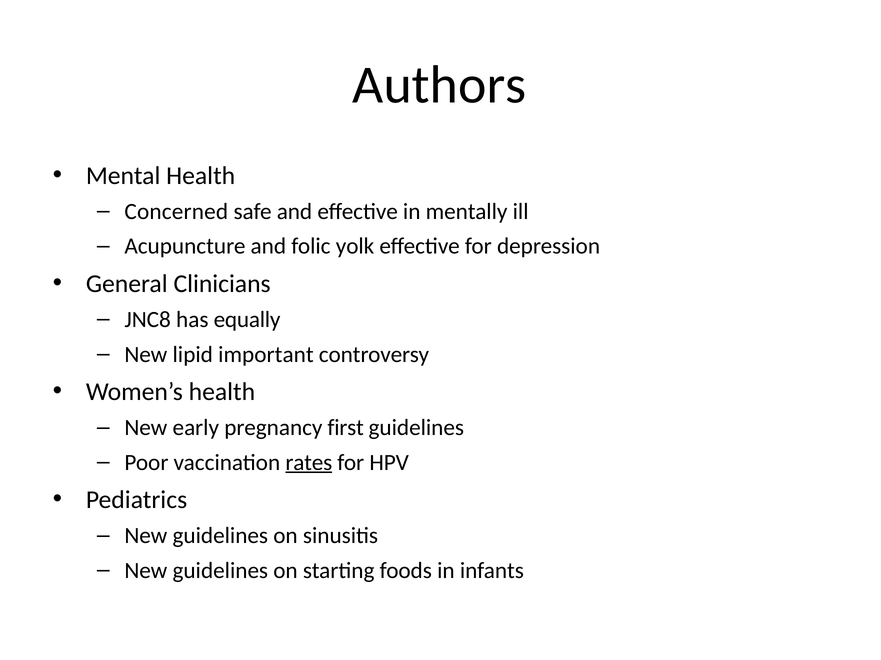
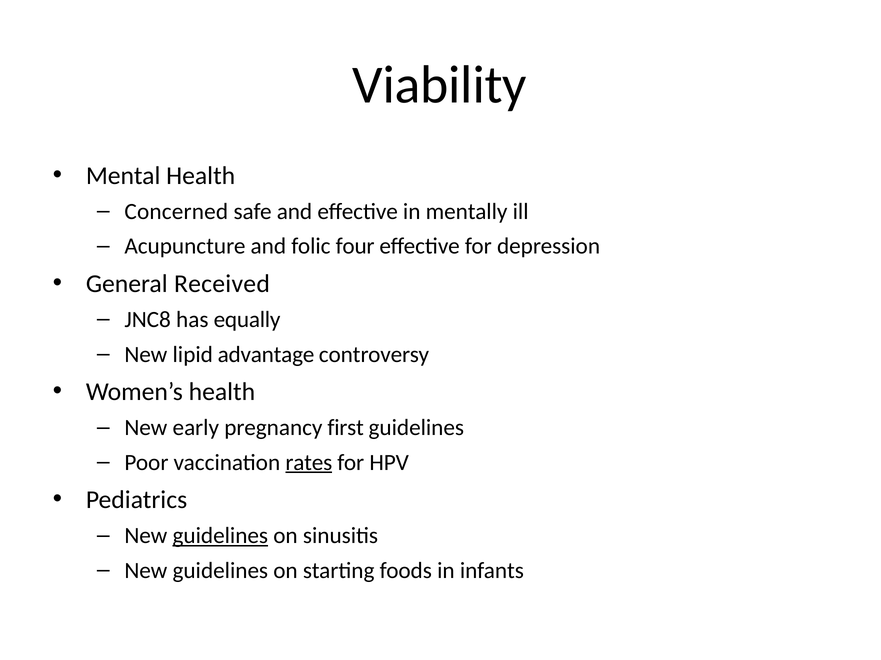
Authors: Authors -> Viability
yolk: yolk -> four
Clinicians: Clinicians -> Received
important: important -> advantage
guidelines at (220, 536) underline: none -> present
